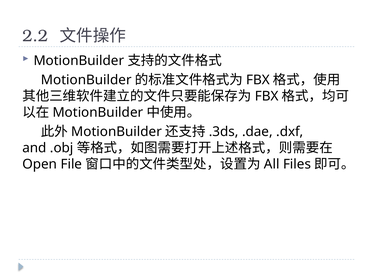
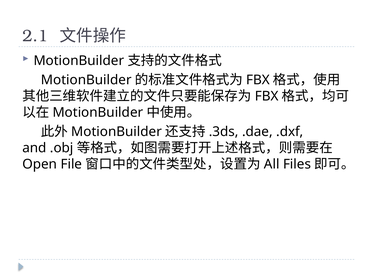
2.2: 2.2 -> 2.1
